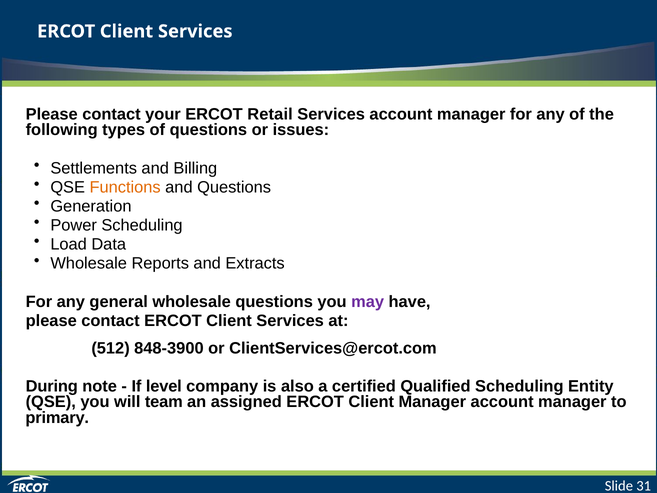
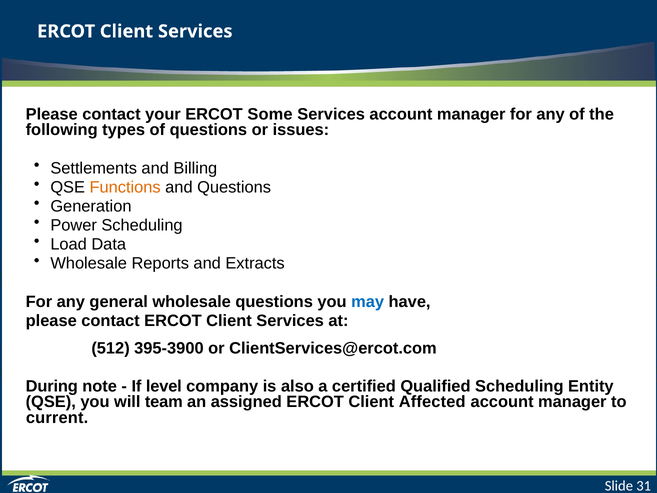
Retail: Retail -> Some
may colour: purple -> blue
848-3900: 848-3900 -> 395-3900
Client Manager: Manager -> Affected
primary: primary -> current
